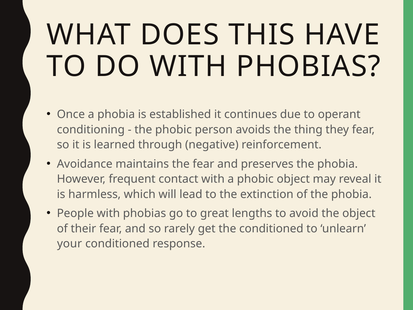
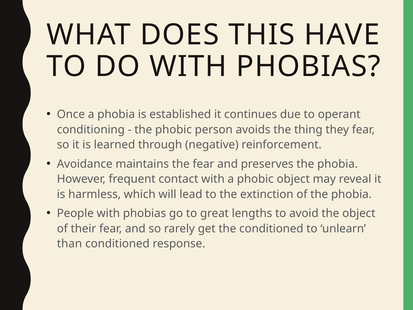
your: your -> than
